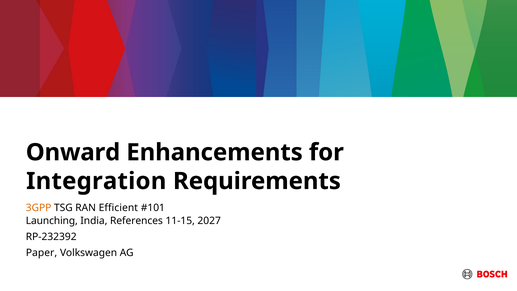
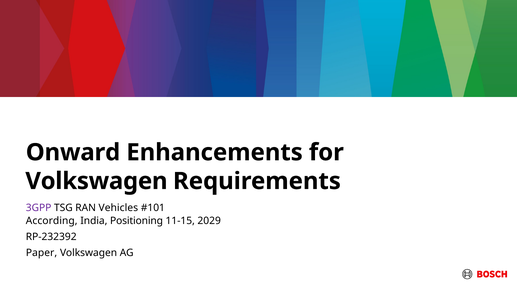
Integration at (96, 181): Integration -> Volkswagen
3GPP colour: orange -> purple
Efficient: Efficient -> Vehicles
Launching: Launching -> According
References: References -> Positioning
2027: 2027 -> 2029
